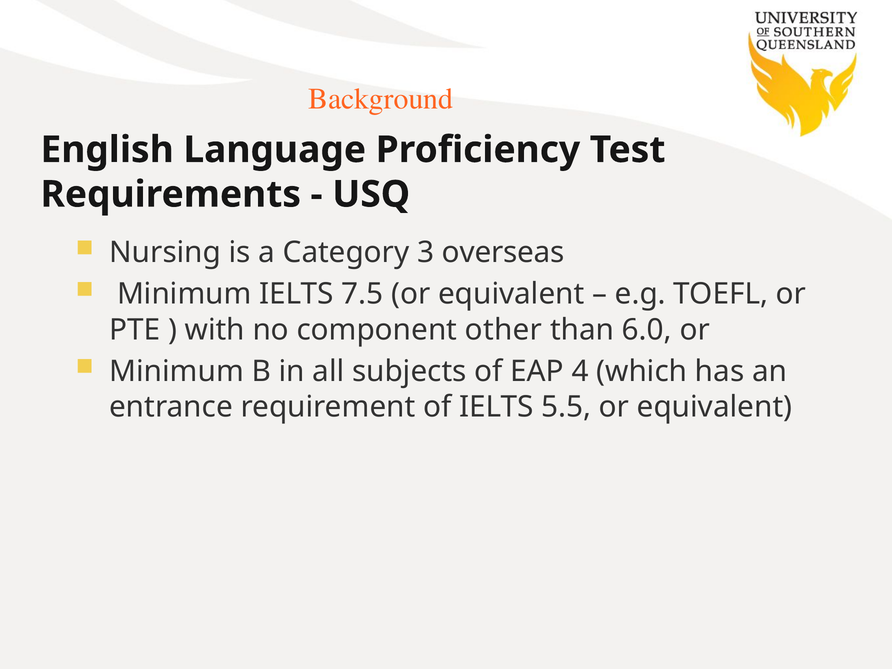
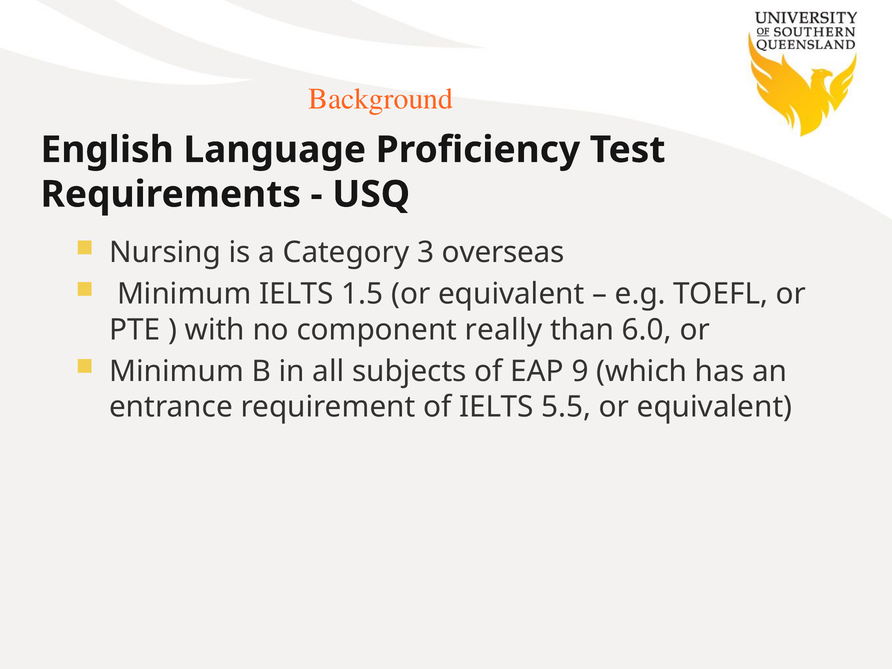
7.5: 7.5 -> 1.5
other: other -> really
4: 4 -> 9
